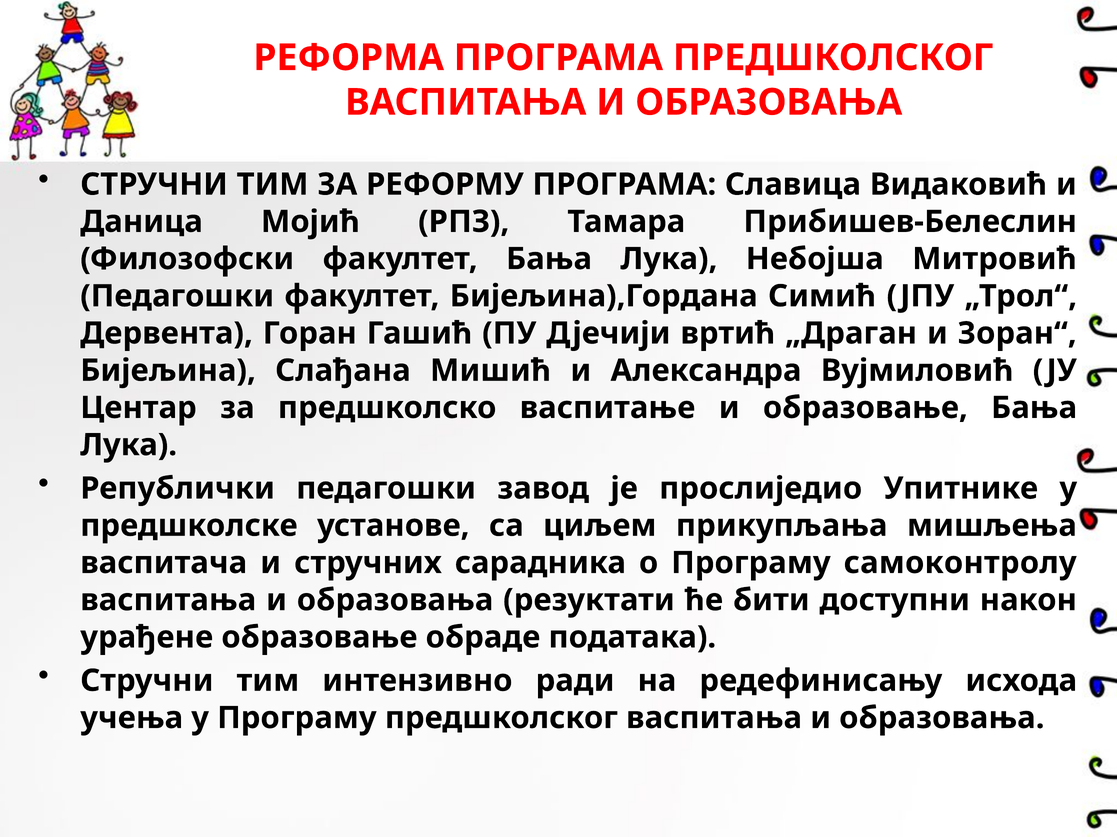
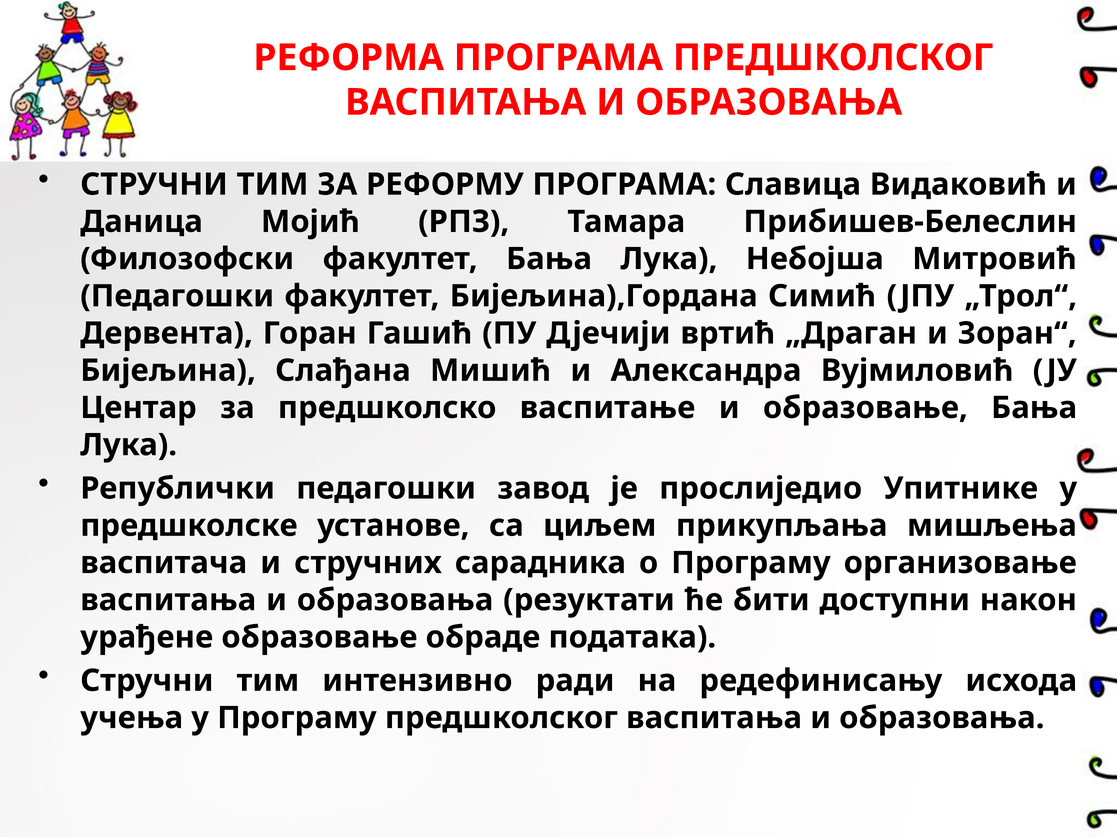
самоконтролу: самоконтролу -> организовање
